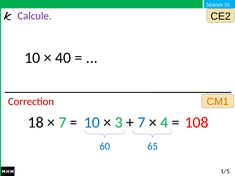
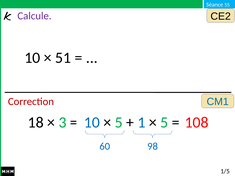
40: 40 -> 51
CM1 colour: orange -> blue
7 at (62, 123): 7 -> 3
3 at (119, 123): 3 -> 5
7 at (141, 123): 7 -> 1
4 at (164, 123): 4 -> 5
65: 65 -> 98
